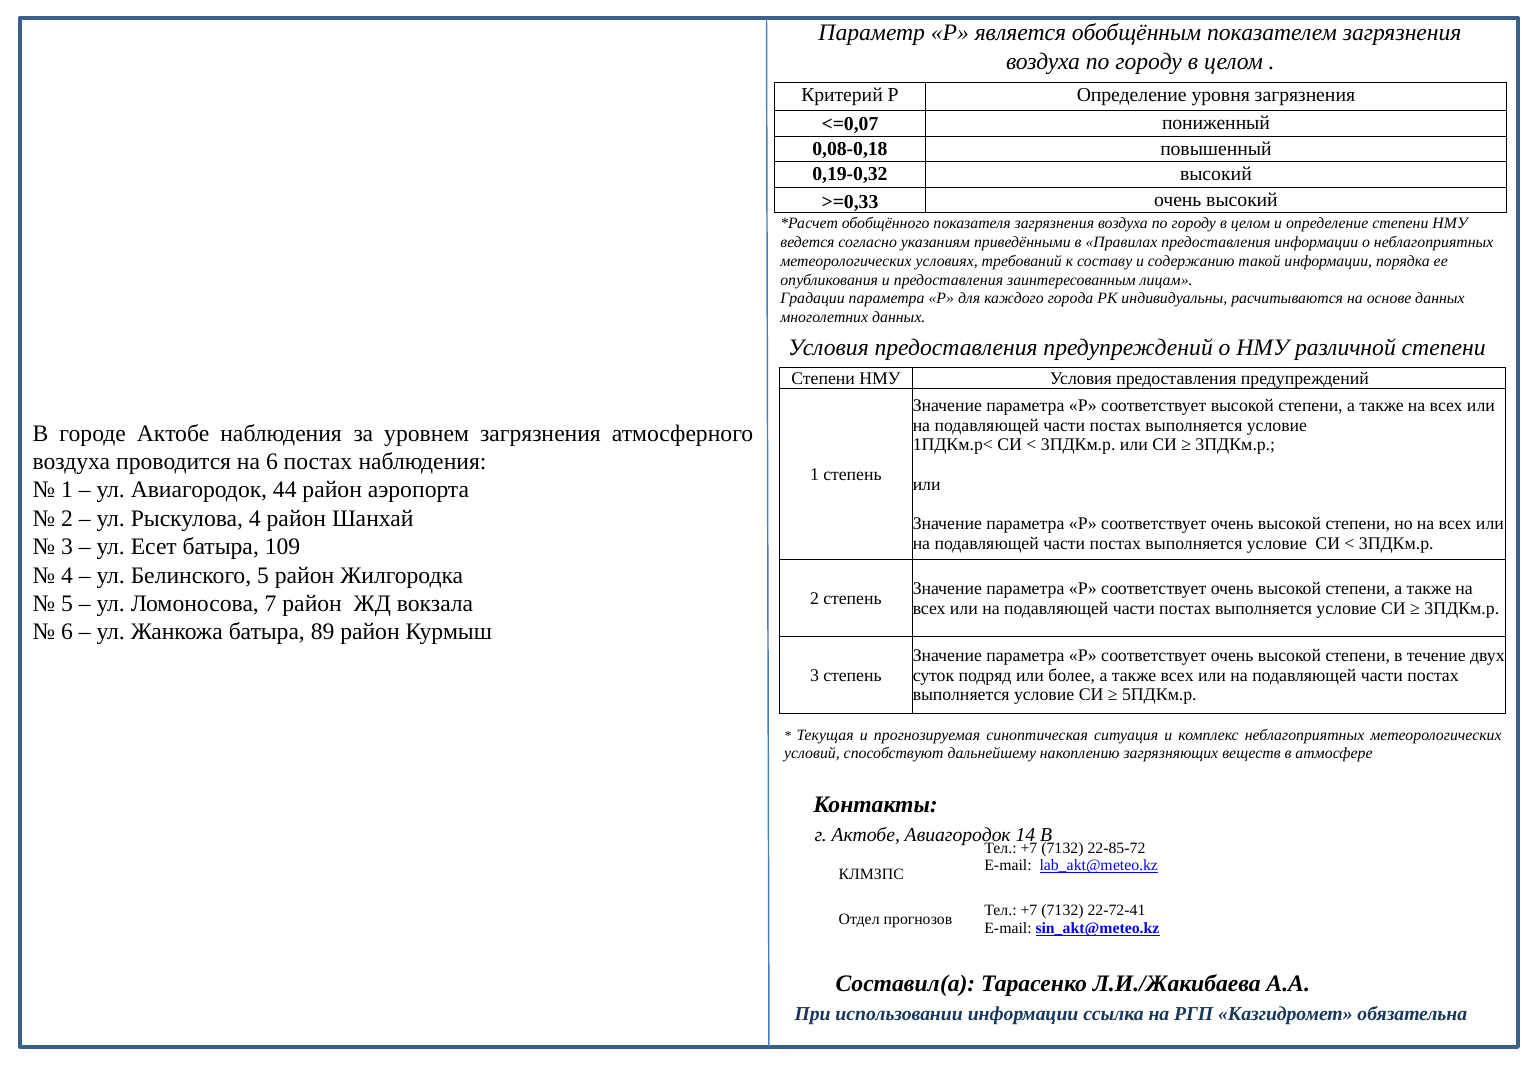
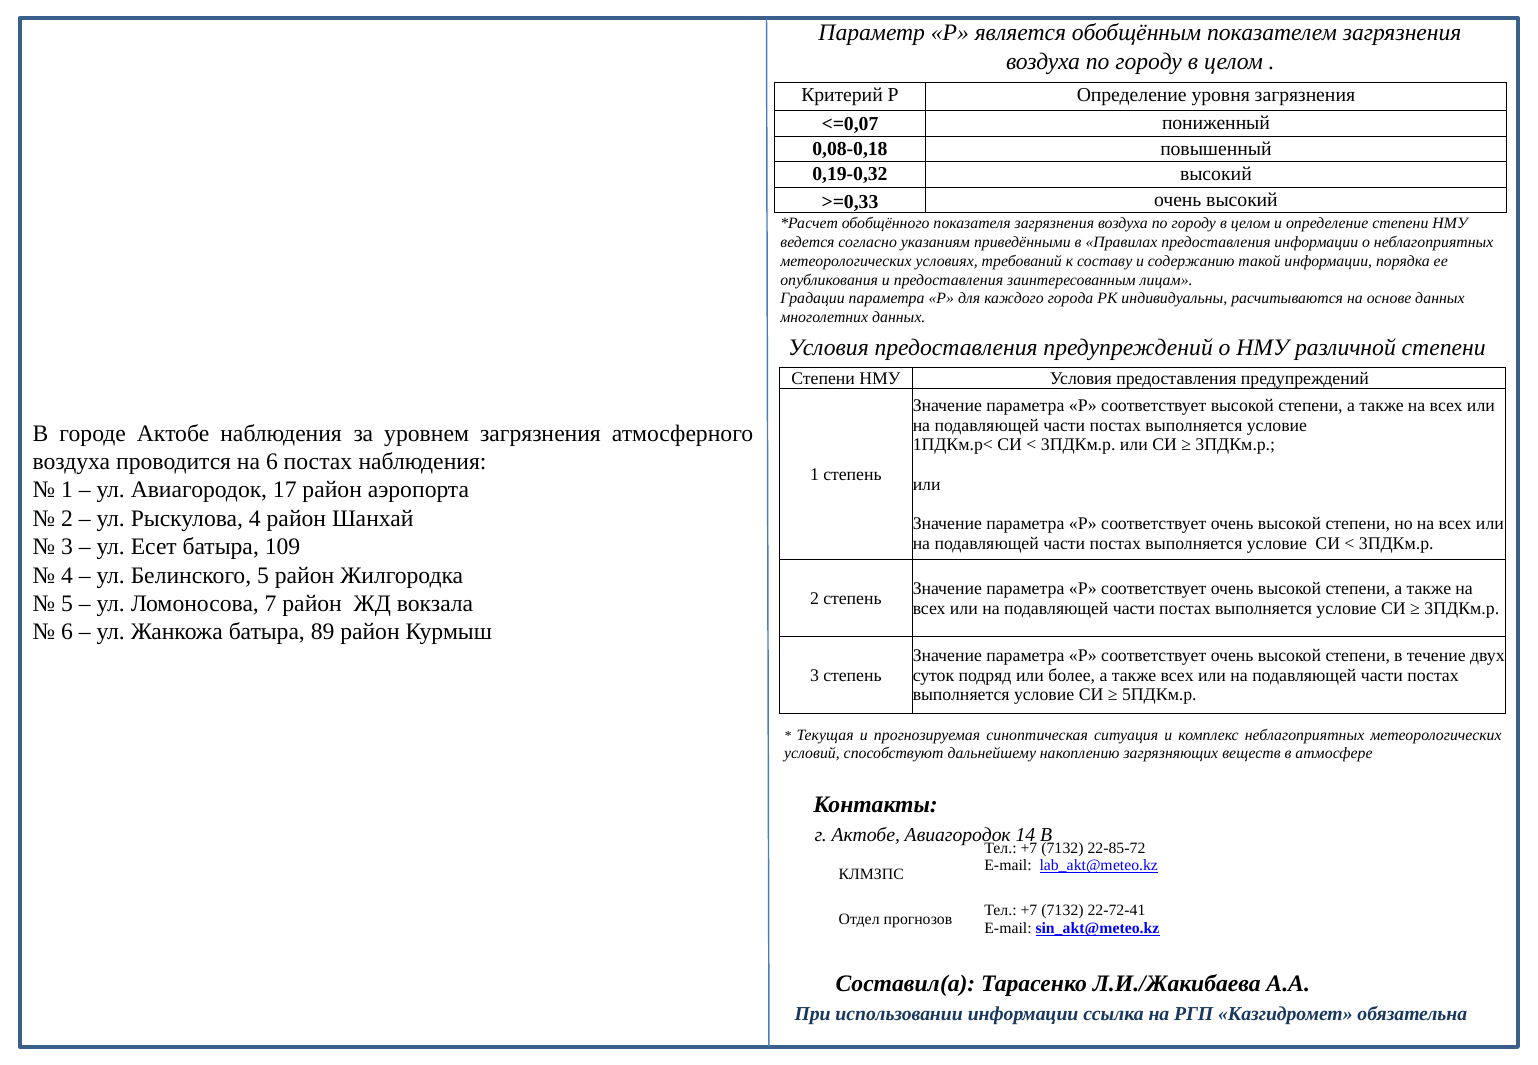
44: 44 -> 17
